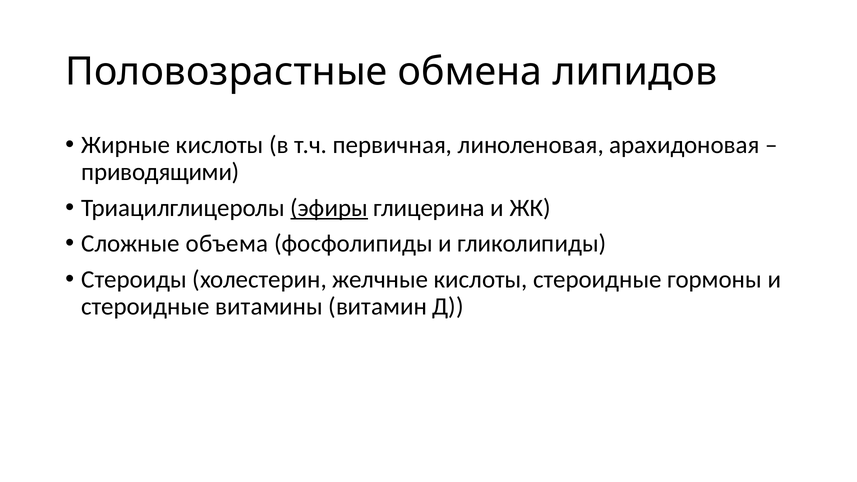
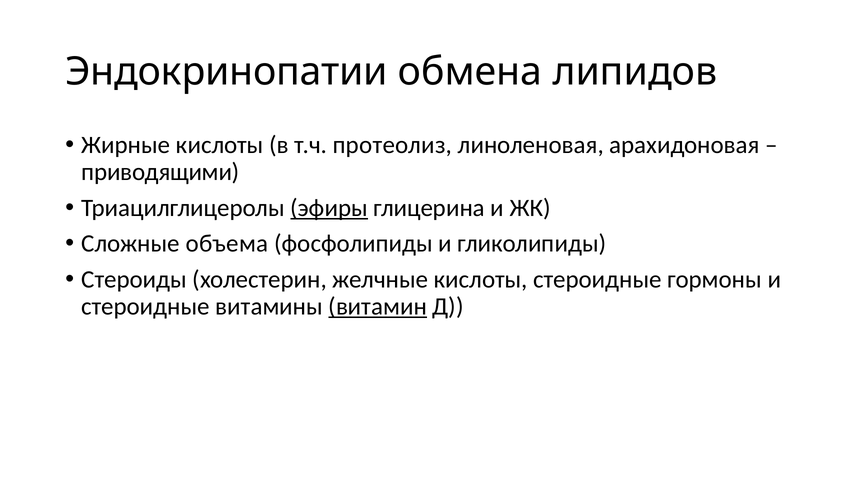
Половозрастные: Половозрастные -> Эндокринопатии
первичная: первичная -> протеолиз
витамин underline: none -> present
